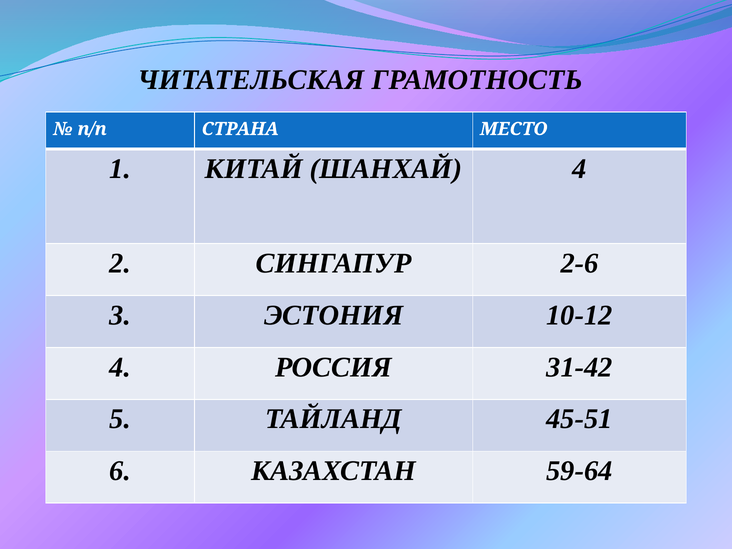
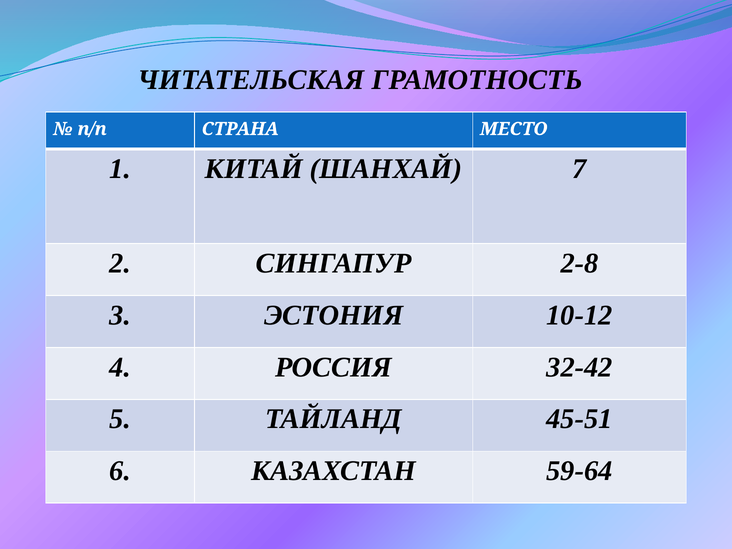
ШАНХАЙ 4: 4 -> 7
2-6: 2-6 -> 2-8
31-42: 31-42 -> 32-42
